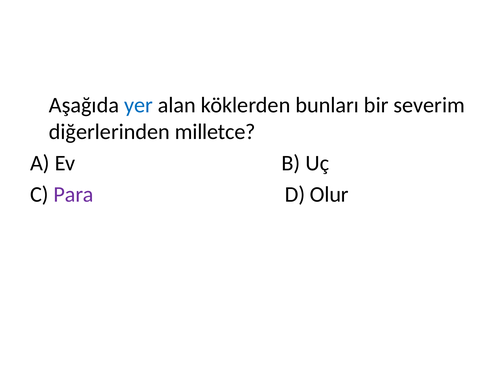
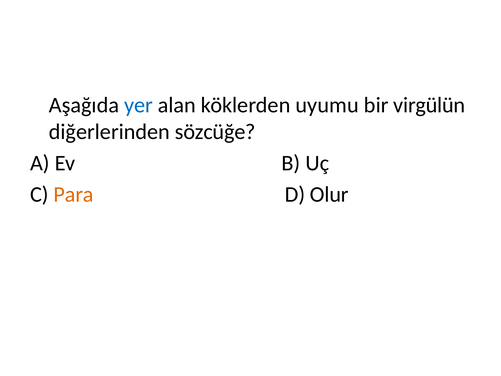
bunları: bunları -> uyumu
severim: severim -> virgülün
milletce: milletce -> sözcüğe
Para colour: purple -> orange
